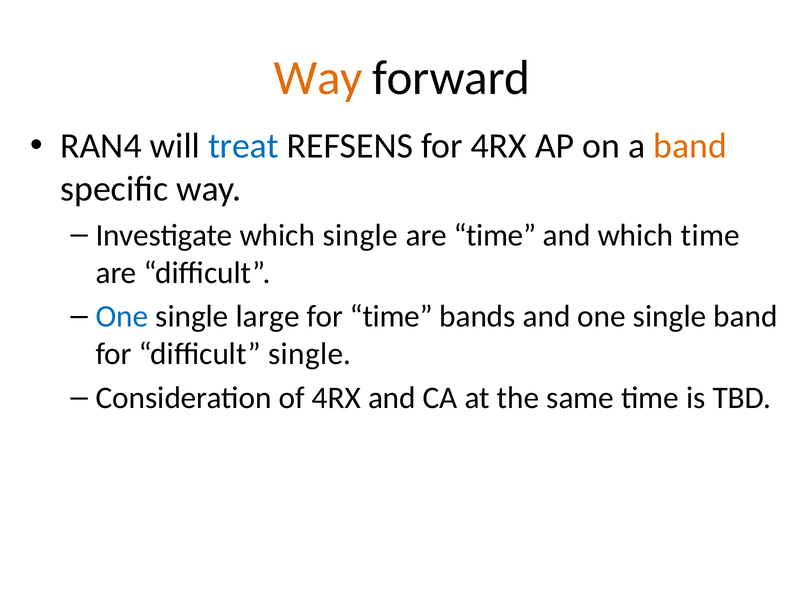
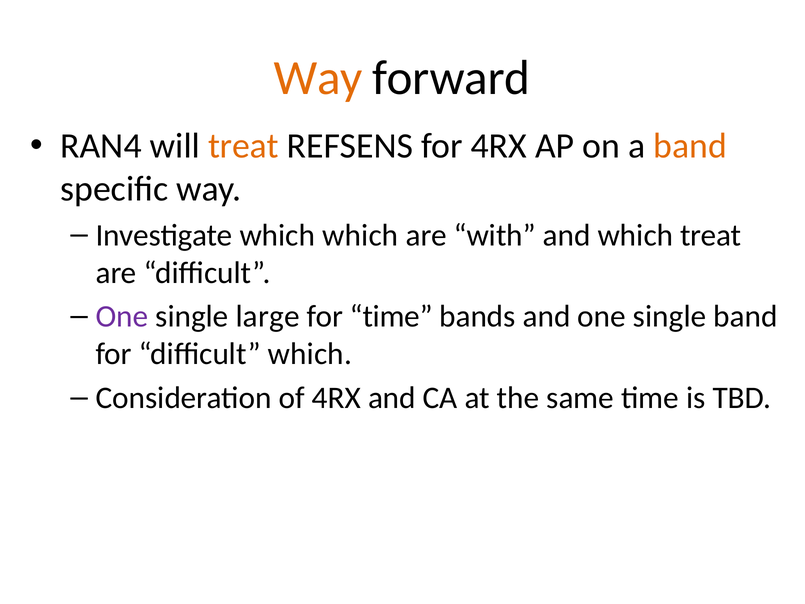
treat at (243, 146) colour: blue -> orange
which single: single -> which
are time: time -> with
which time: time -> treat
One at (122, 316) colour: blue -> purple
difficult single: single -> which
